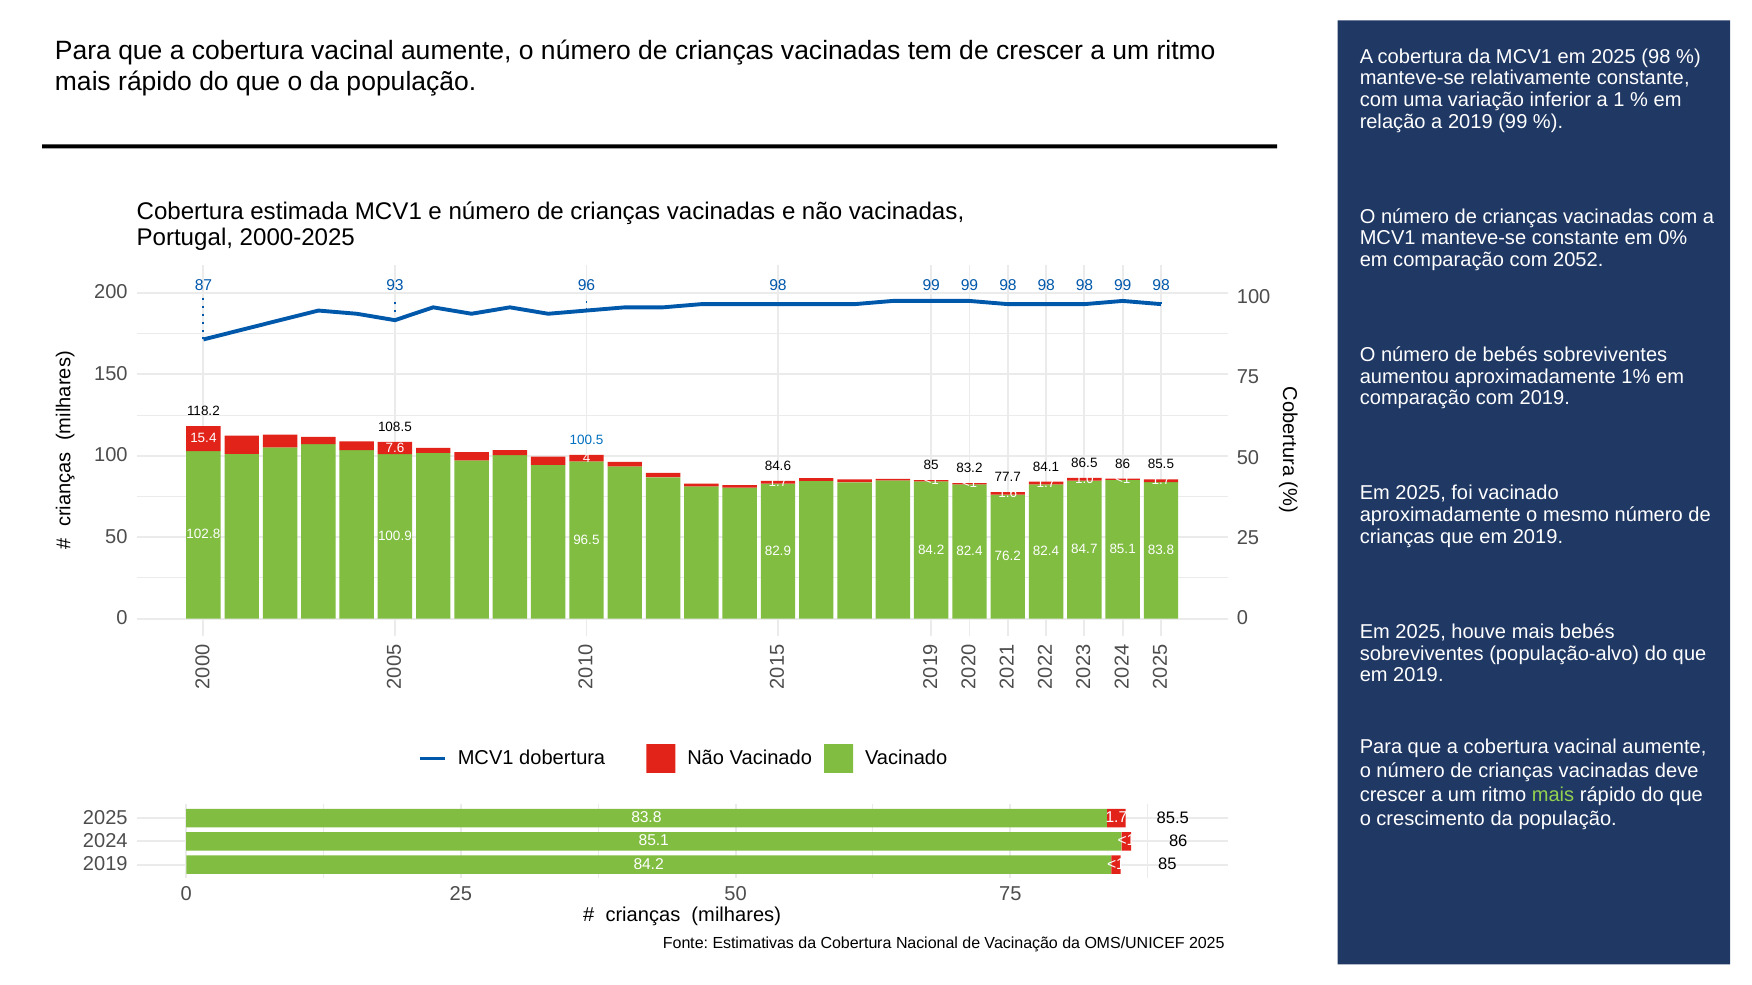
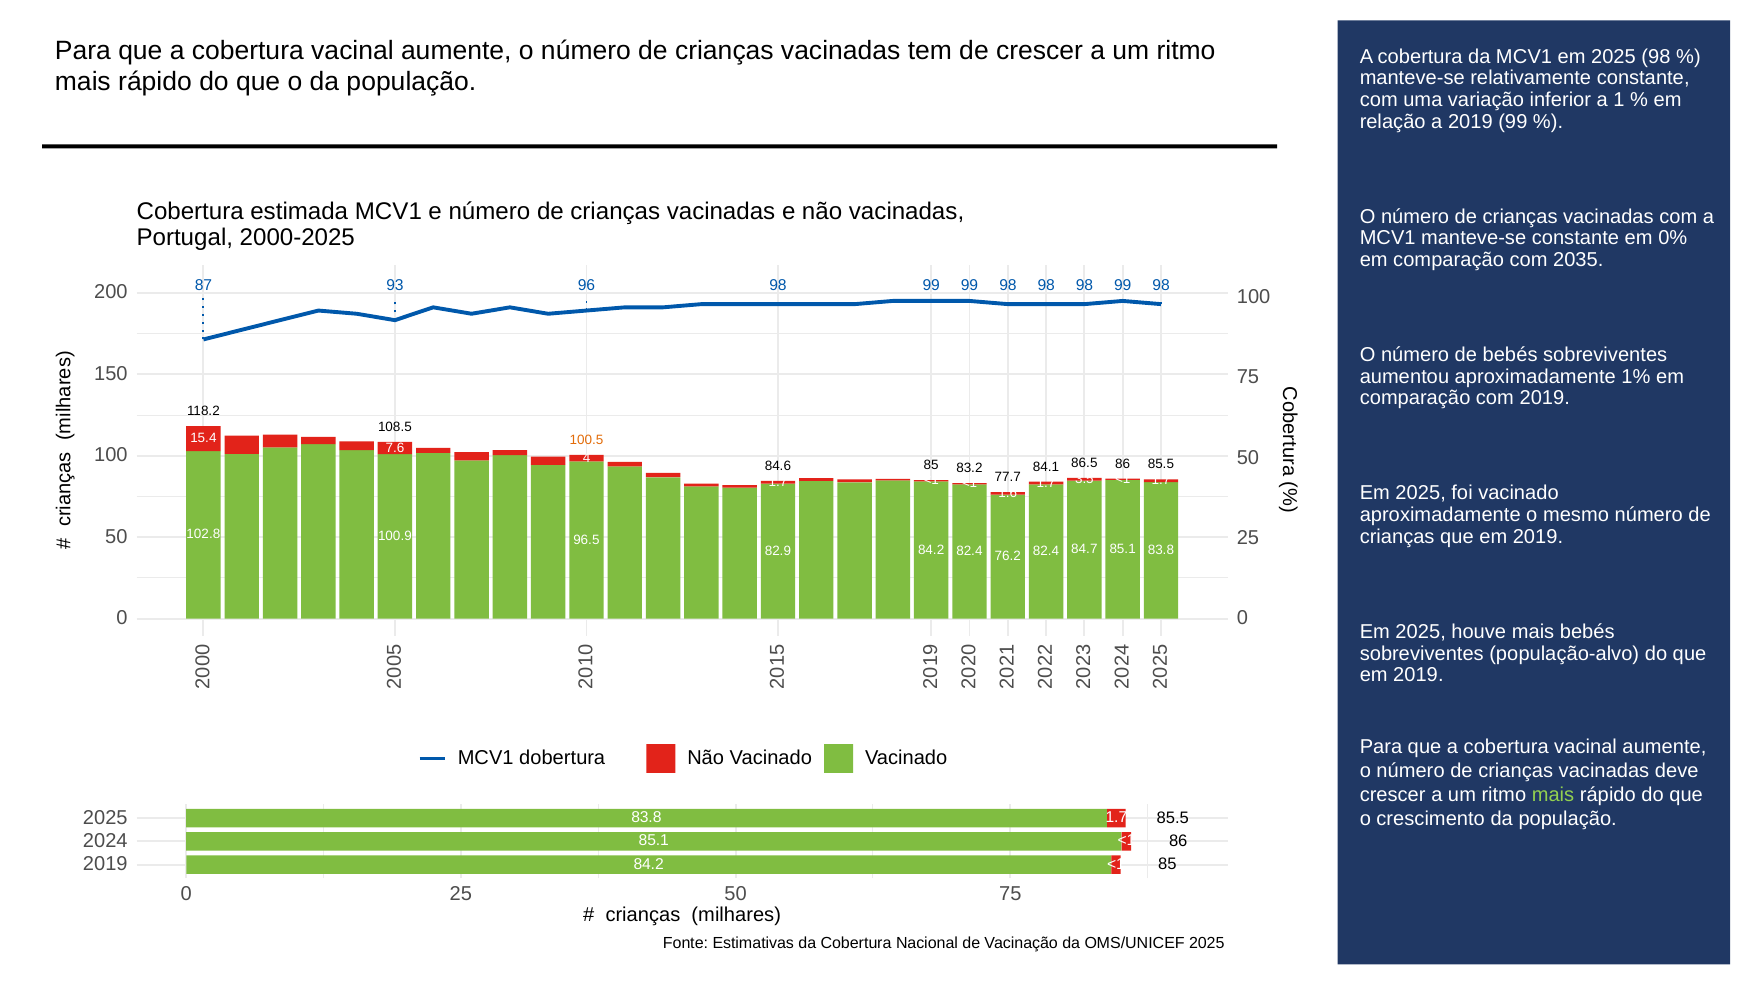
2052: 2052 -> 2035
100.5 colour: blue -> orange
1.0: 1.0 -> 3.5
